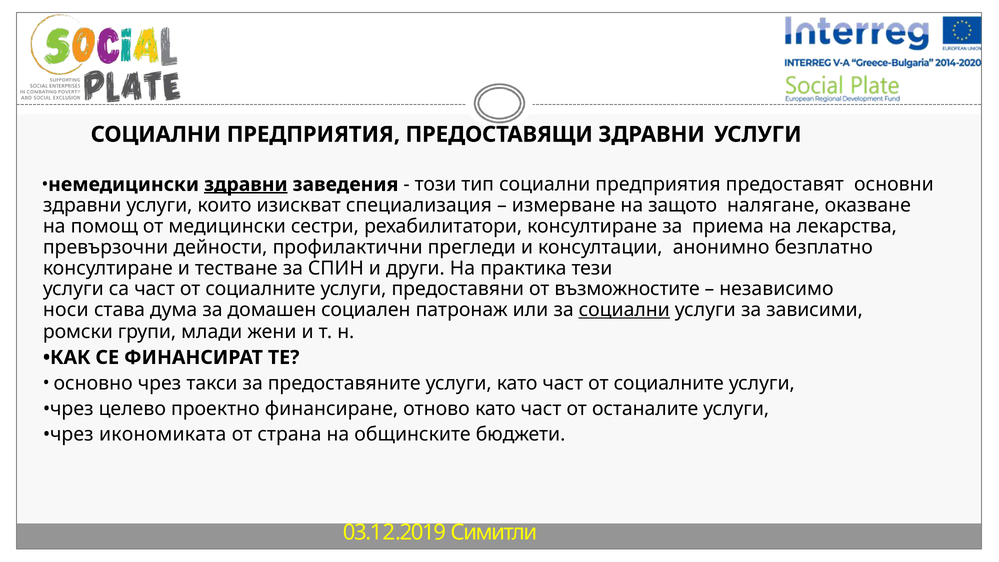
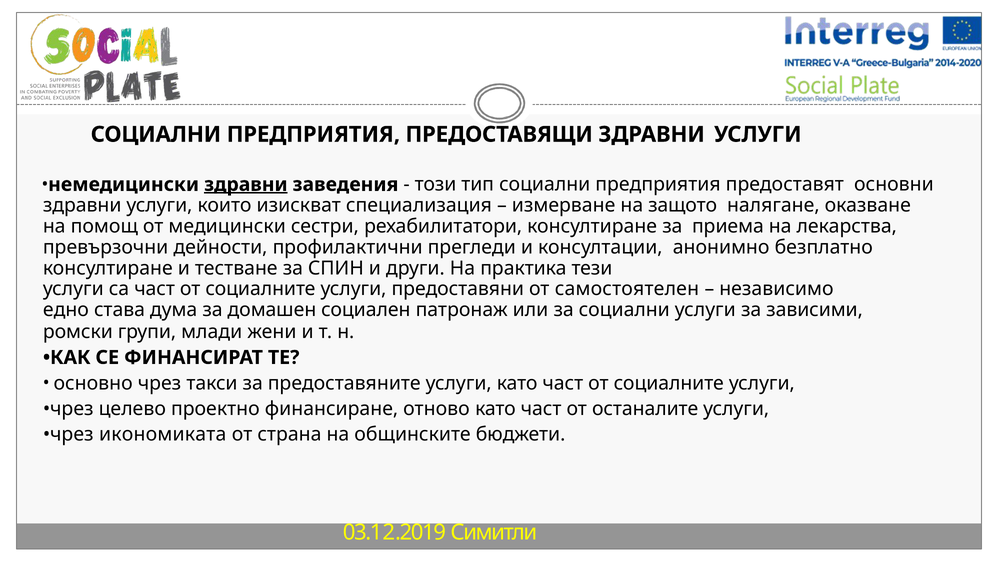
възможностите: възможностите -> самостоятелен
носи: носи -> едно
социални at (624, 310) underline: present -> none
